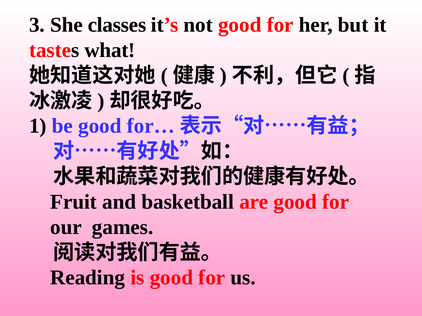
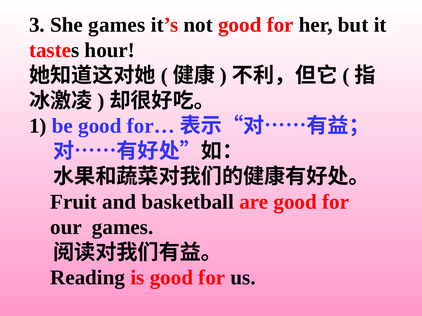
She classes: classes -> games
what: what -> hour
